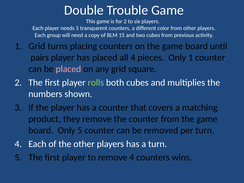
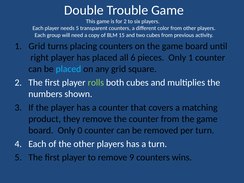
pairs: pairs -> right
all 4: 4 -> 6
placed at (68, 69) colour: pink -> light blue
Only 5: 5 -> 0
remove 4: 4 -> 9
